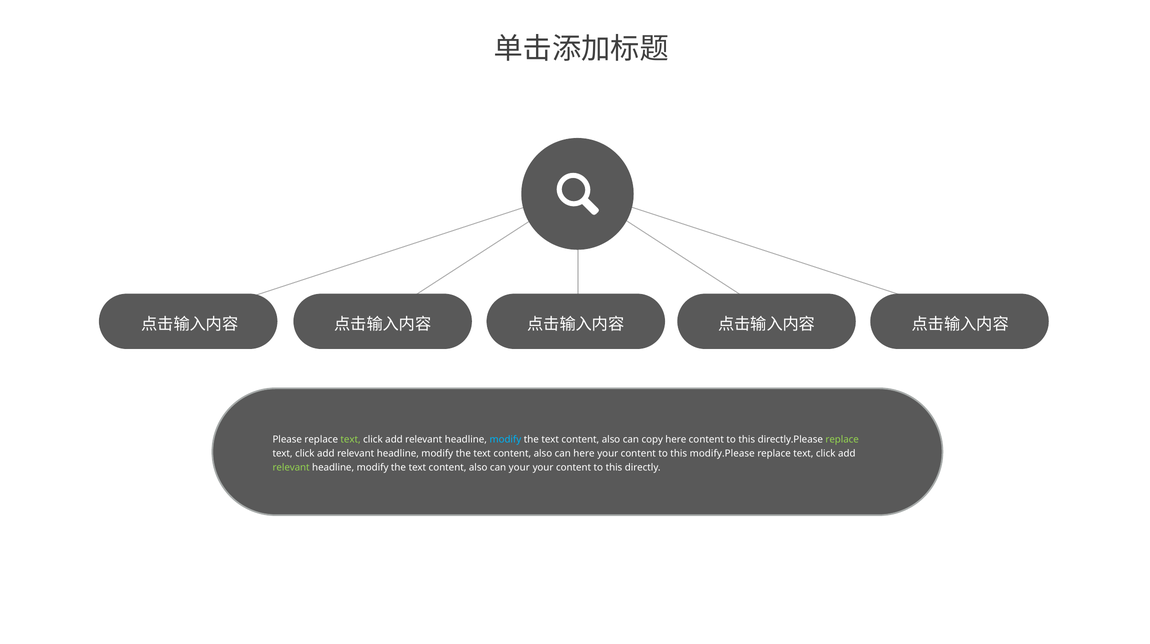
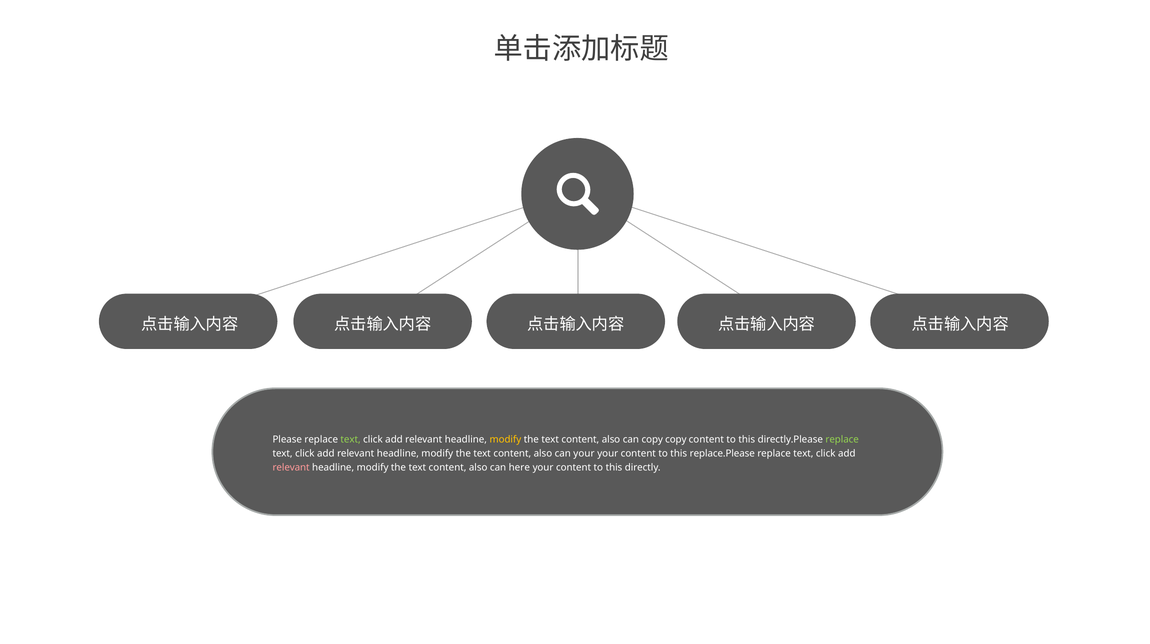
modify at (505, 440) colour: light blue -> yellow
copy here: here -> copy
can here: here -> your
modify.Please: modify.Please -> replace.Please
relevant at (291, 468) colour: light green -> pink
can your: your -> here
